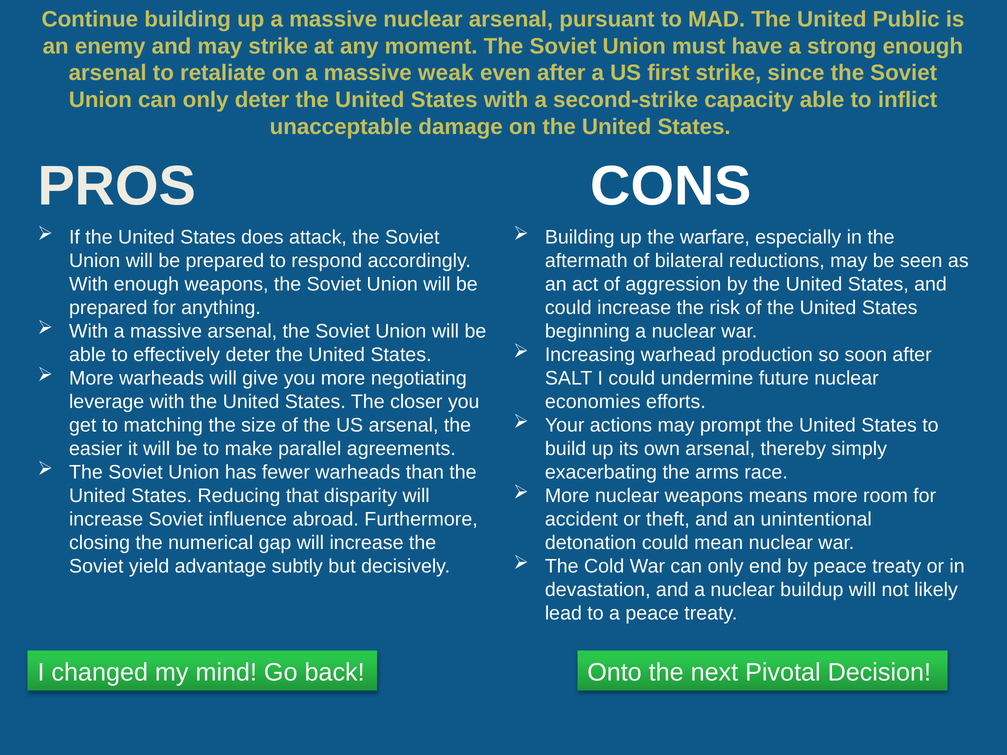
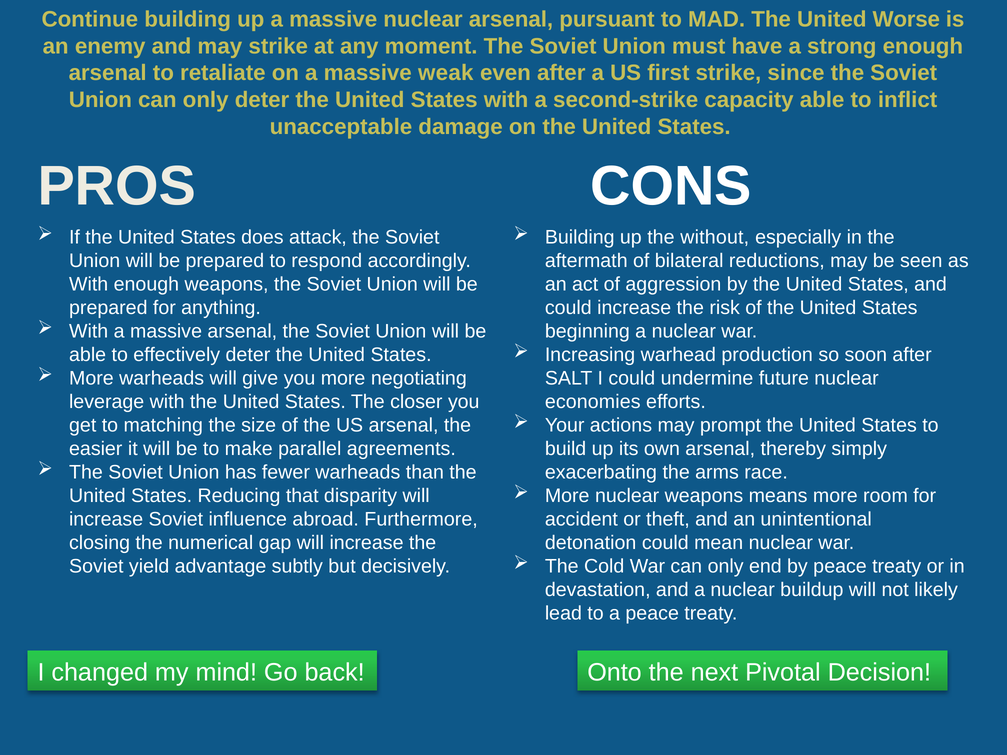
Public: Public -> Worse
warfare: warfare -> without
